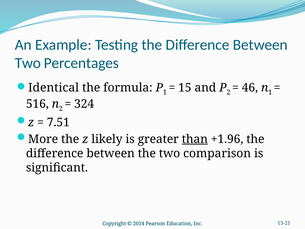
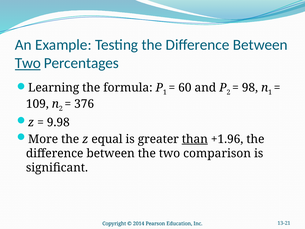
Two at (28, 63) underline: none -> present
Identical: Identical -> Learning
15: 15 -> 60
46: 46 -> 98
516: 516 -> 109
324: 324 -> 376
7.51: 7.51 -> 9.98
likely: likely -> equal
